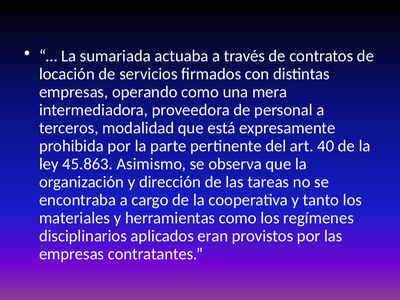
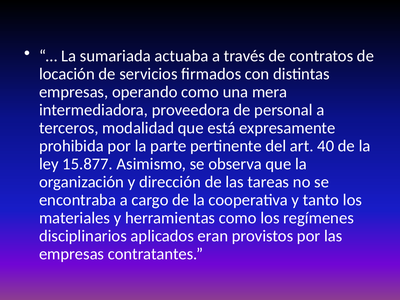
45.863: 45.863 -> 15.877
